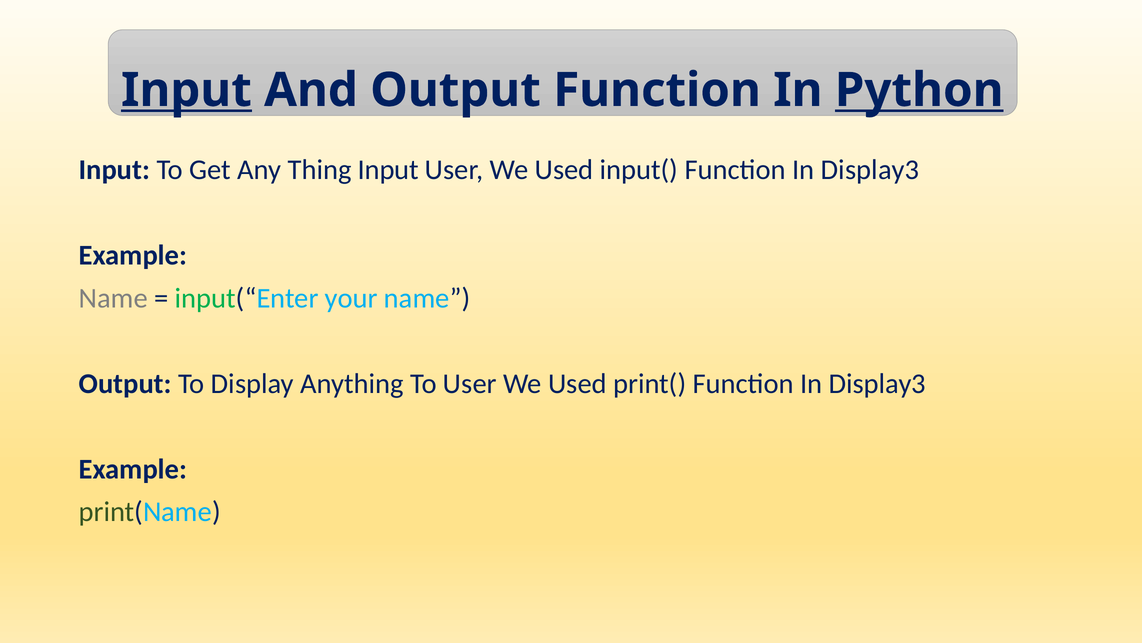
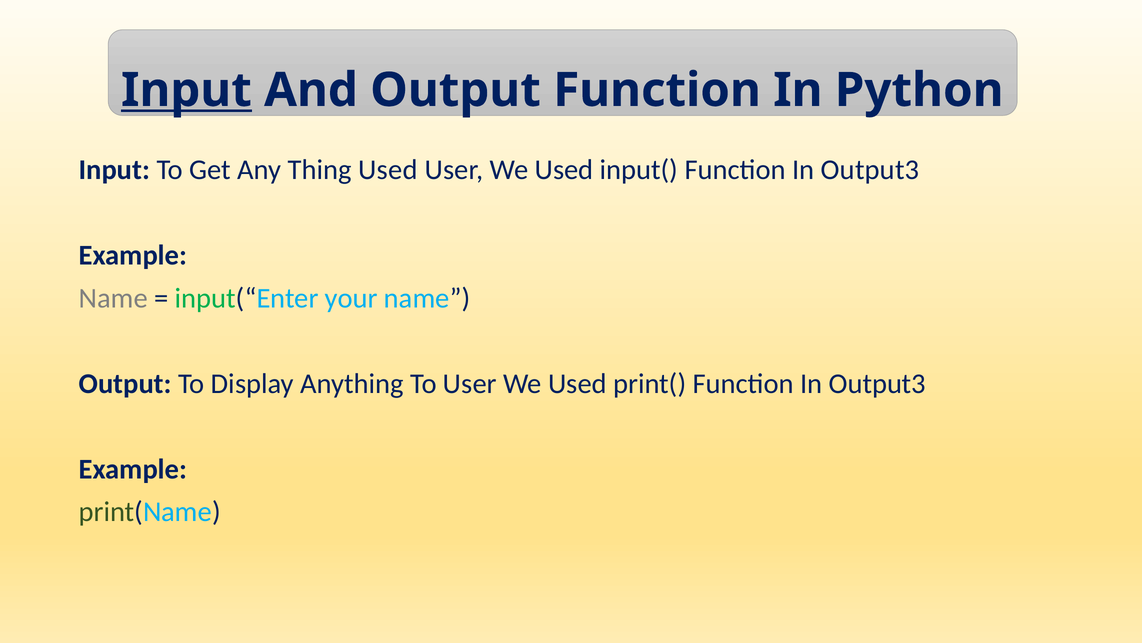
Python underline: present -> none
Thing Input: Input -> Used
input( Function In Display3: Display3 -> Output3
print( Function In Display3: Display3 -> Output3
